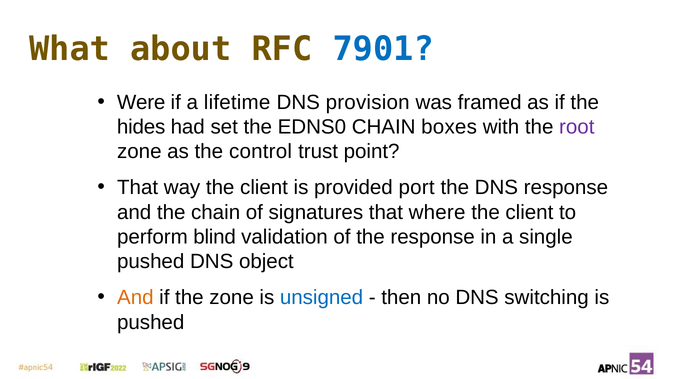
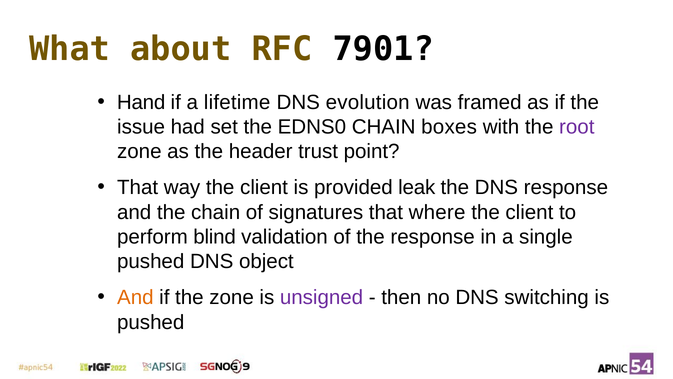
7901 colour: blue -> black
Were: Were -> Hand
provision: provision -> evolution
hides: hides -> issue
control: control -> header
port: port -> leak
unsigned colour: blue -> purple
